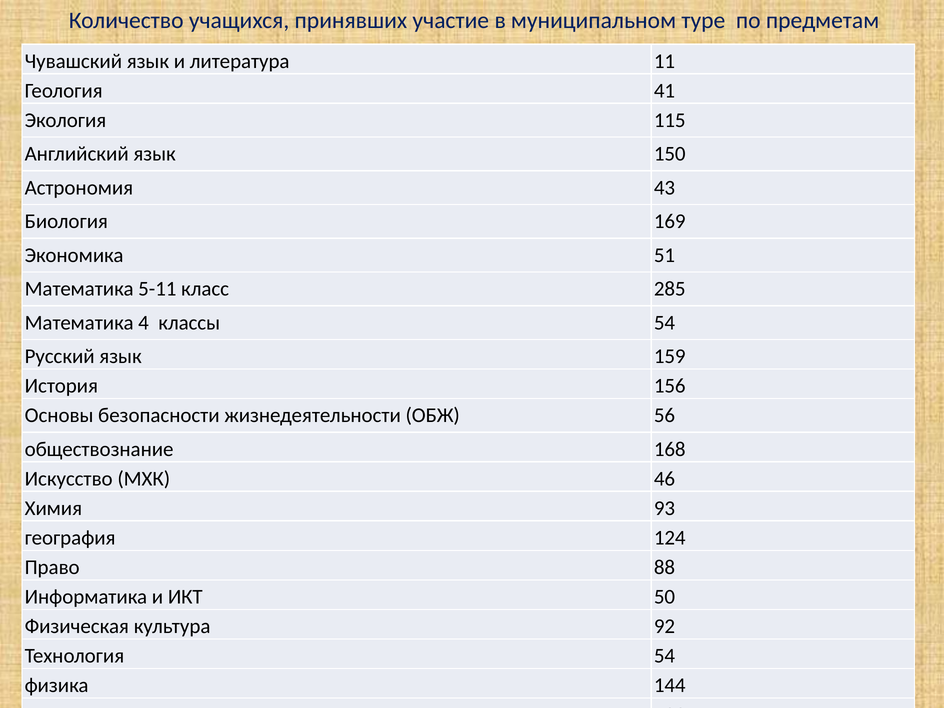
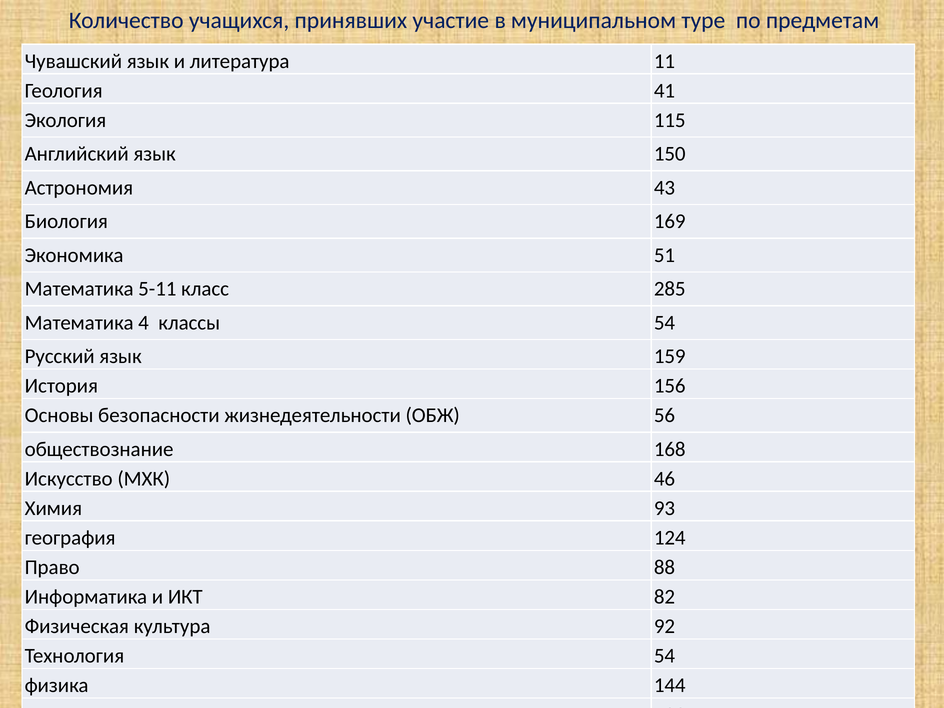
50: 50 -> 82
